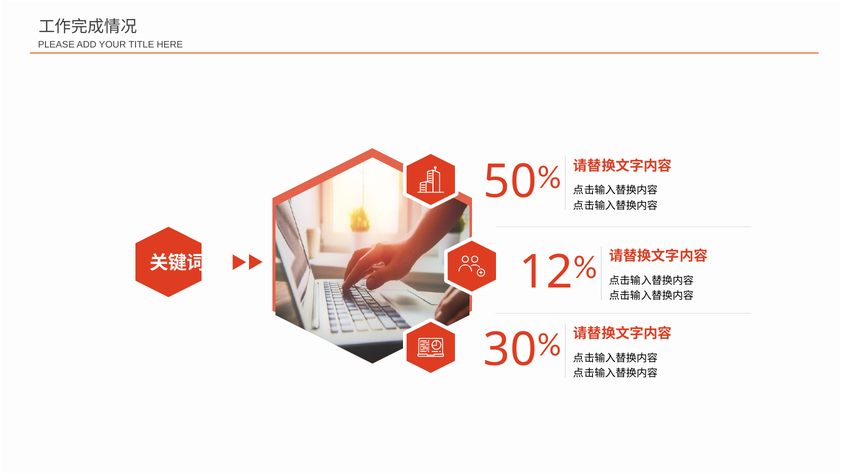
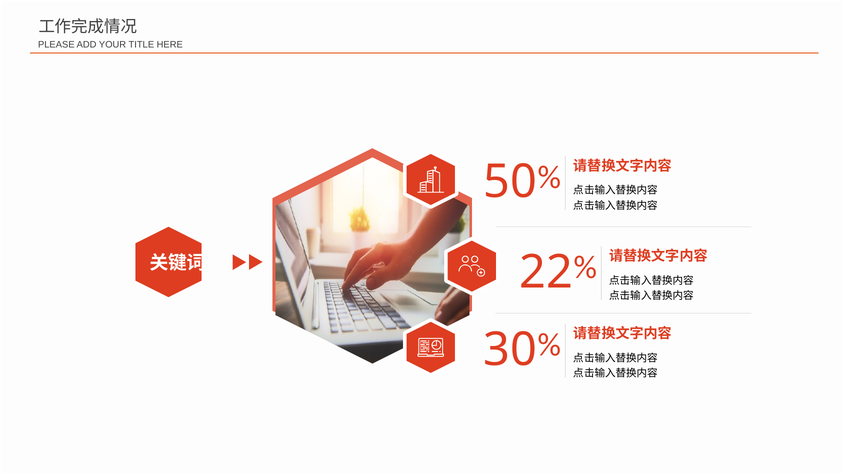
12: 12 -> 22
